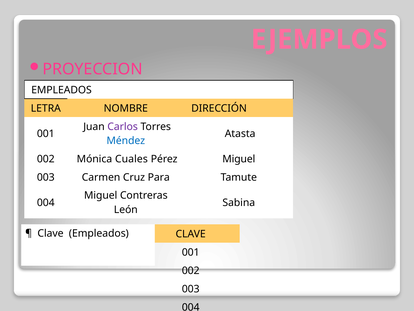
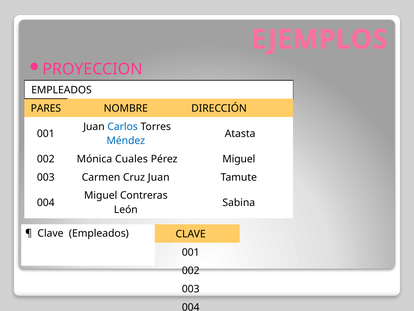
LETRA: LETRA -> PARES
Carlos colour: purple -> blue
Cruz Para: Para -> Juan
